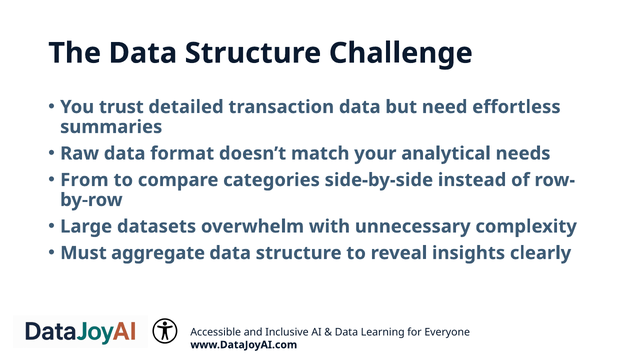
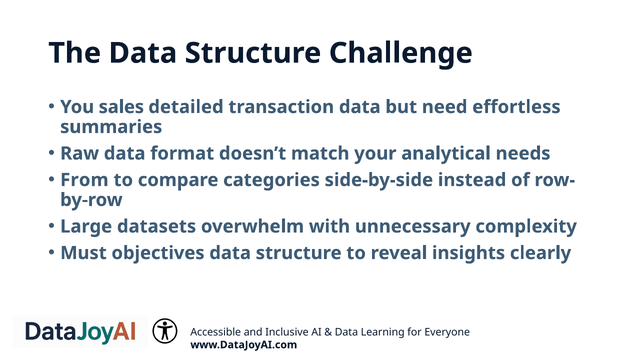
trust: trust -> sales
aggregate: aggregate -> objectives
